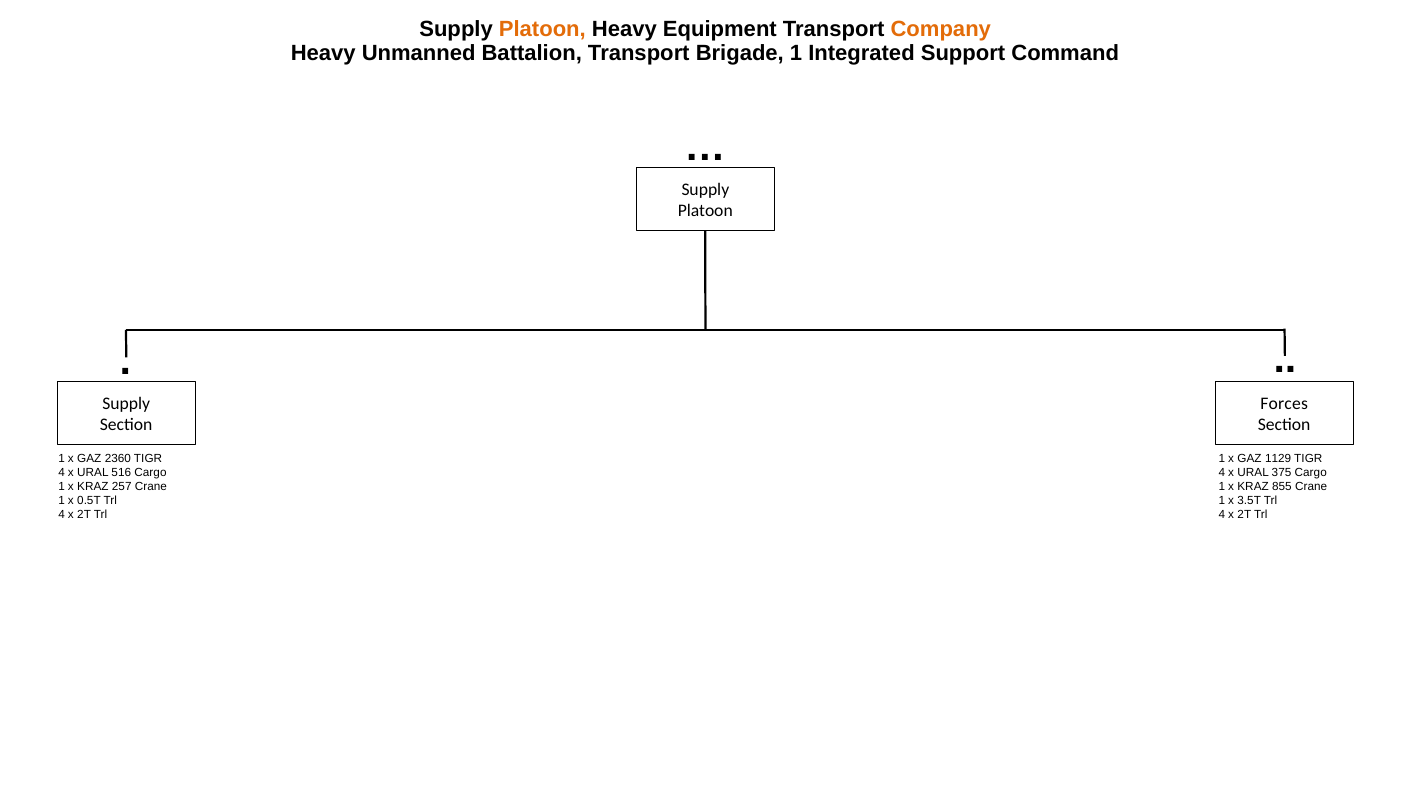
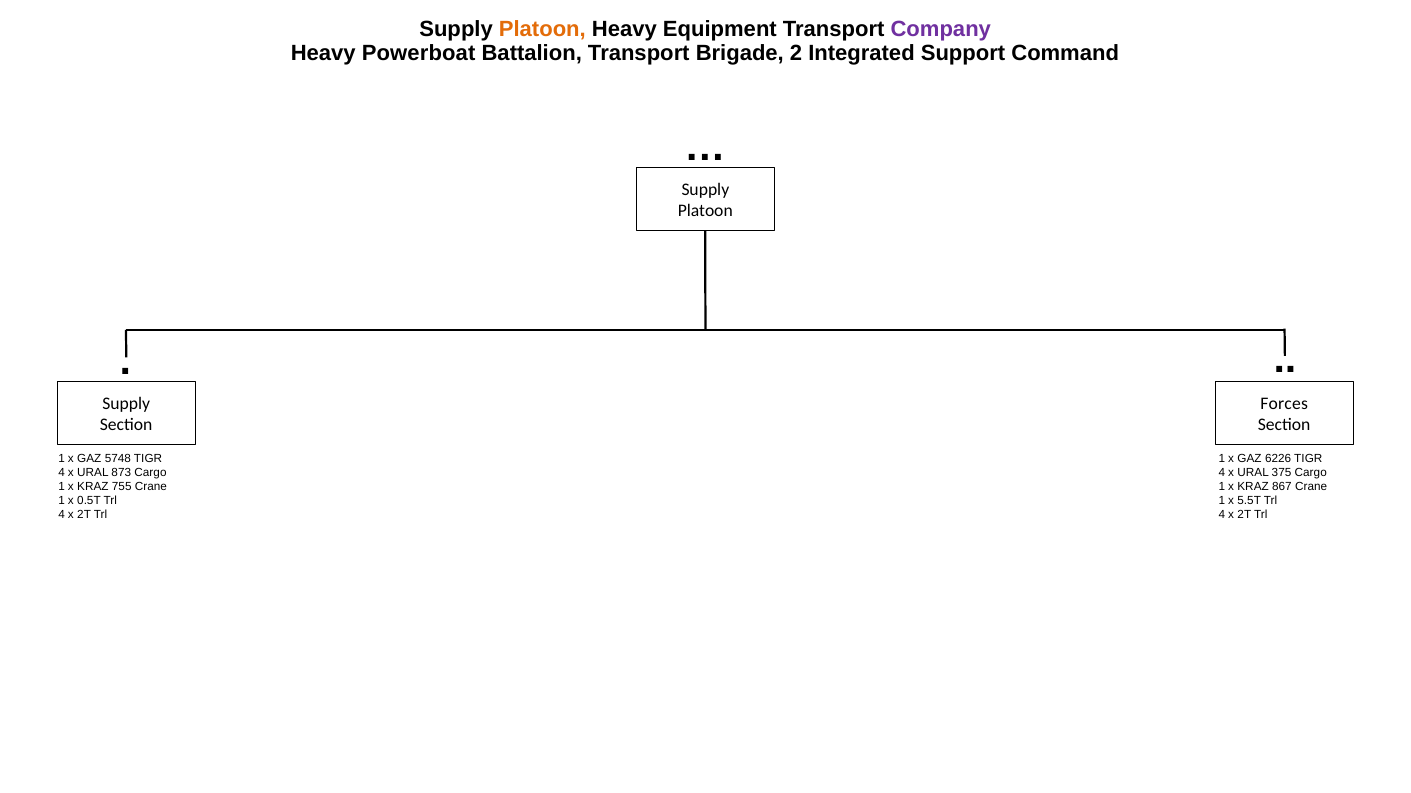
Company colour: orange -> purple
Unmanned: Unmanned -> Powerboat
Brigade 1: 1 -> 2
2360: 2360 -> 5748
1129: 1129 -> 6226
516: 516 -> 873
257: 257 -> 755
855: 855 -> 867
3.5T: 3.5T -> 5.5T
